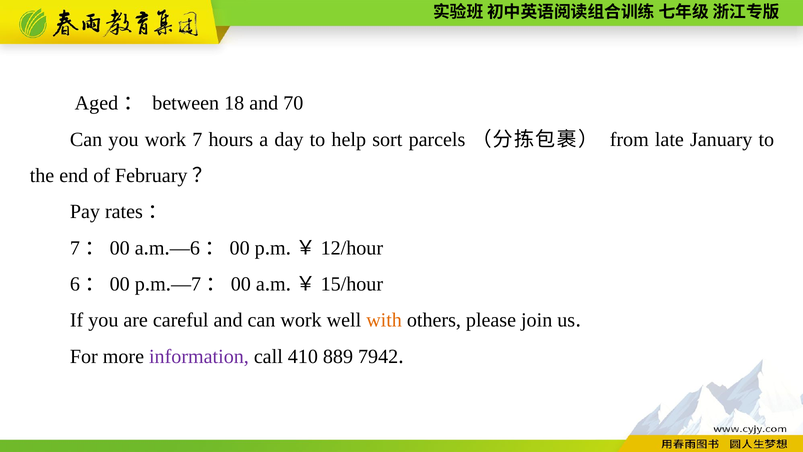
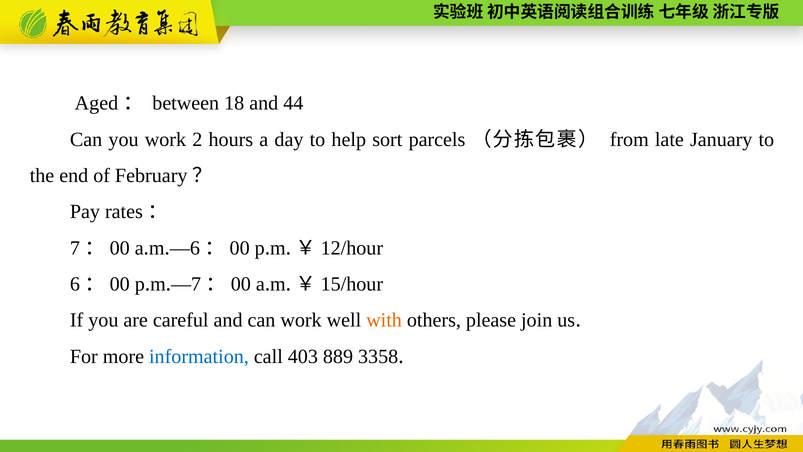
70: 70 -> 44
7: 7 -> 2
information colour: purple -> blue
410: 410 -> 403
7942: 7942 -> 3358
